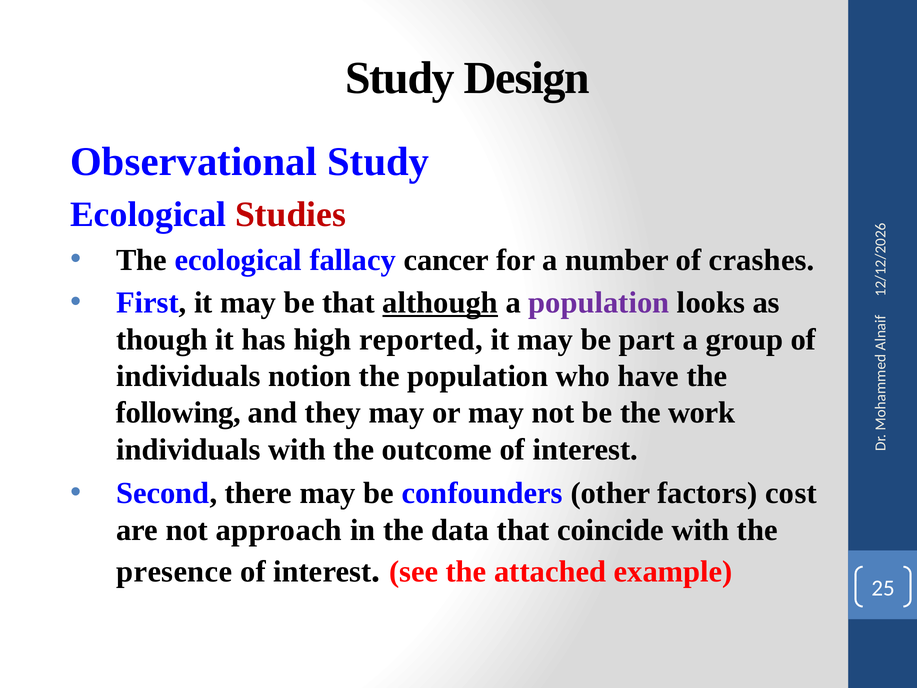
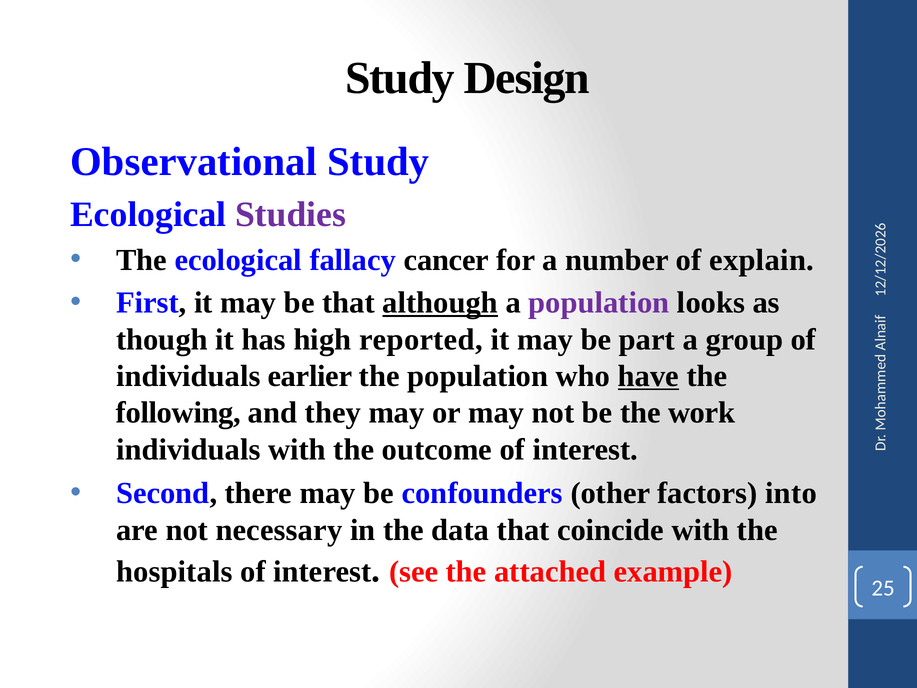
Studies colour: red -> purple
crashes: crashes -> explain
notion: notion -> earlier
have underline: none -> present
cost: cost -> into
approach: approach -> necessary
presence: presence -> hospitals
